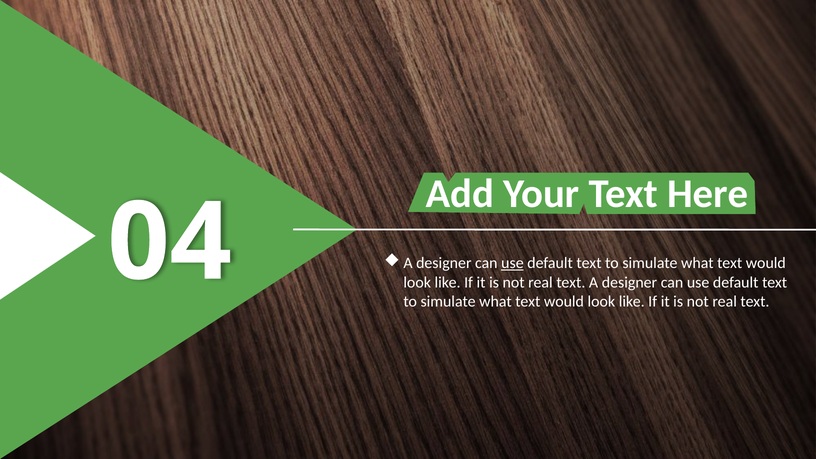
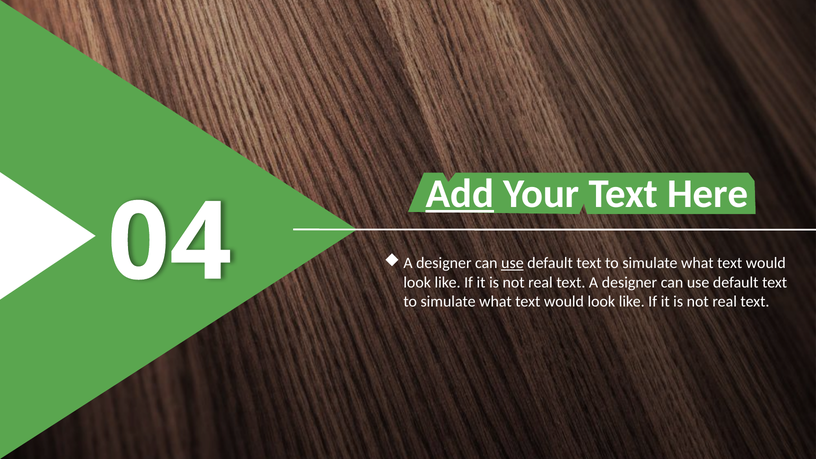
Add underline: none -> present
